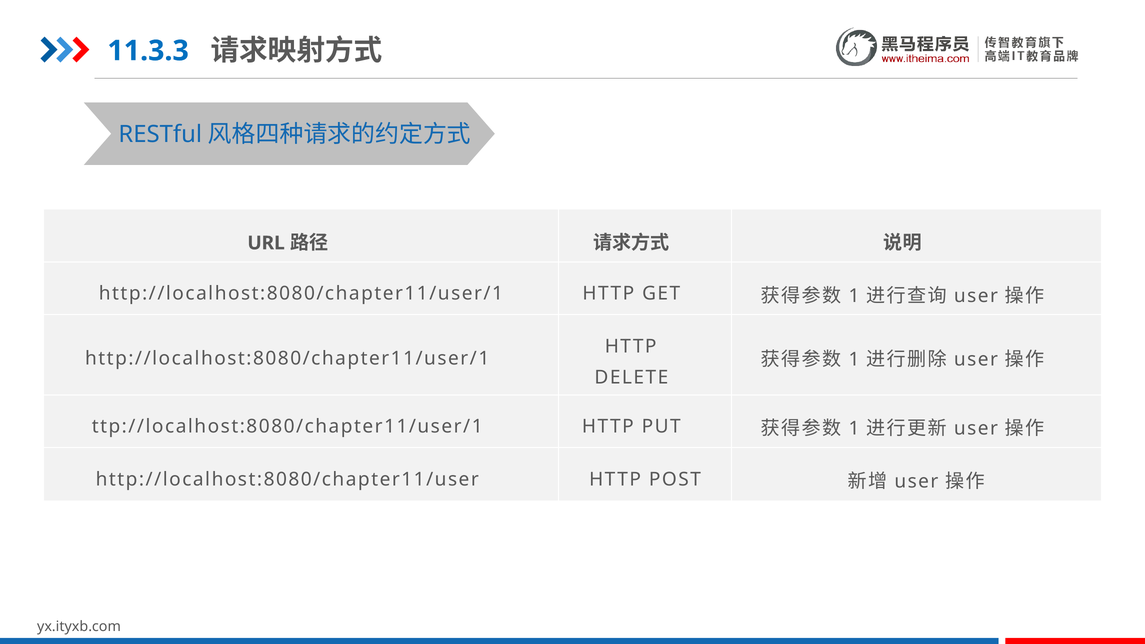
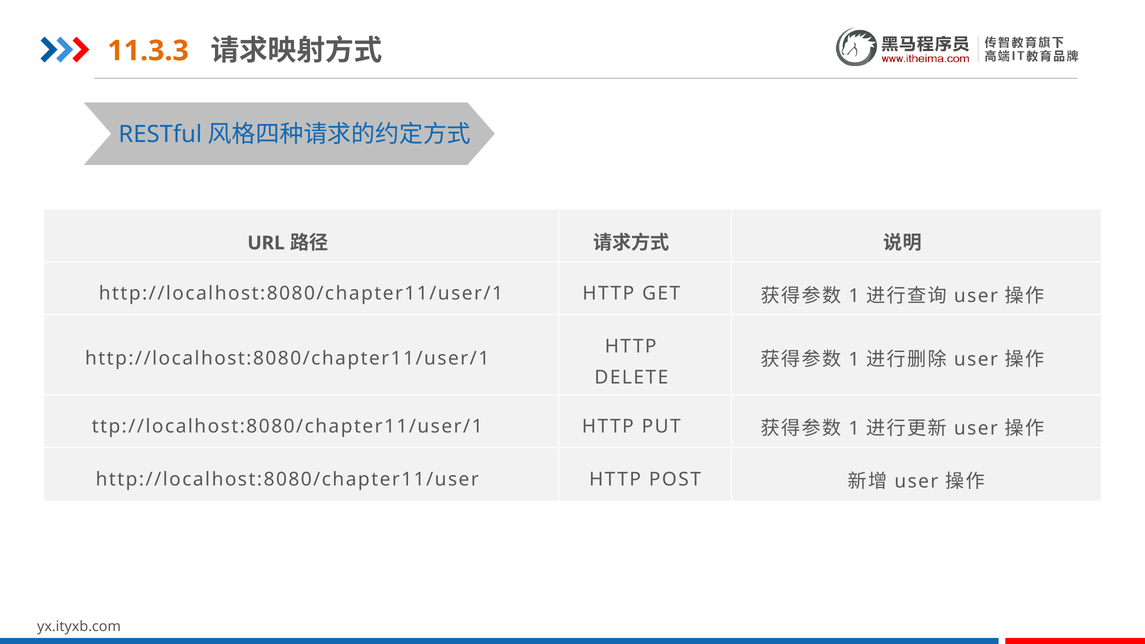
11.3.3 colour: blue -> orange
